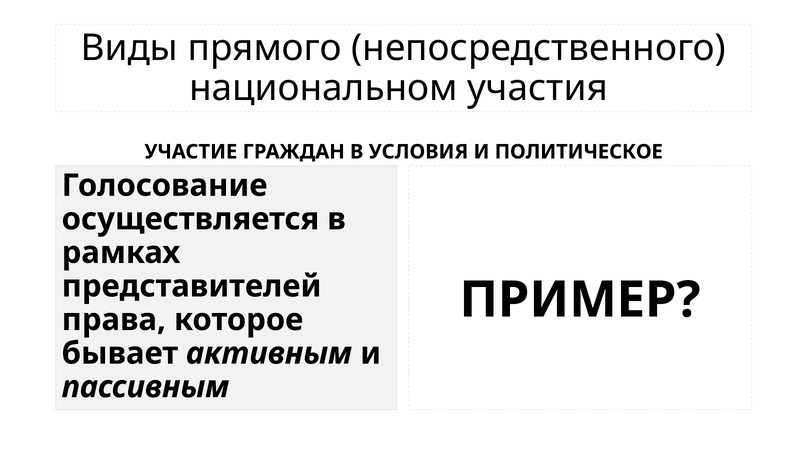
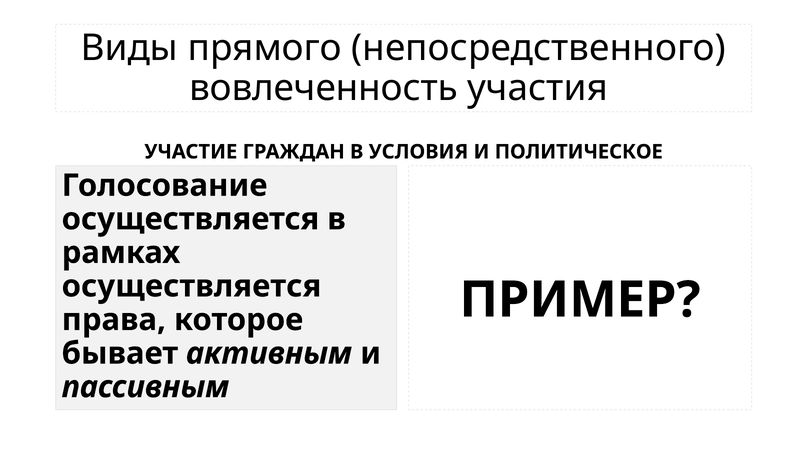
национальном: национальном -> вовлеченность
представителей at (192, 286): представителей -> осуществляется
